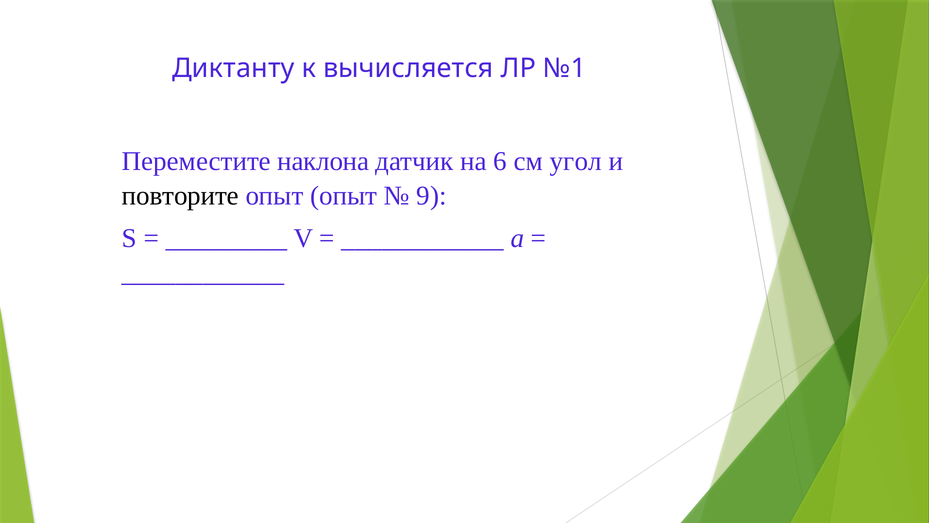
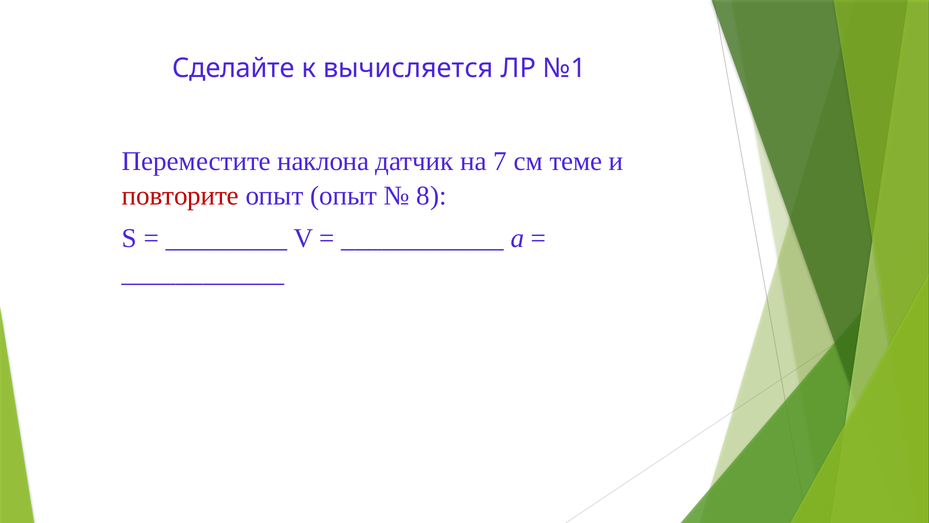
Диктанту: Диктанту -> Сделайте
6: 6 -> 7
угол: угол -> теме
повторите colour: black -> red
9: 9 -> 8
